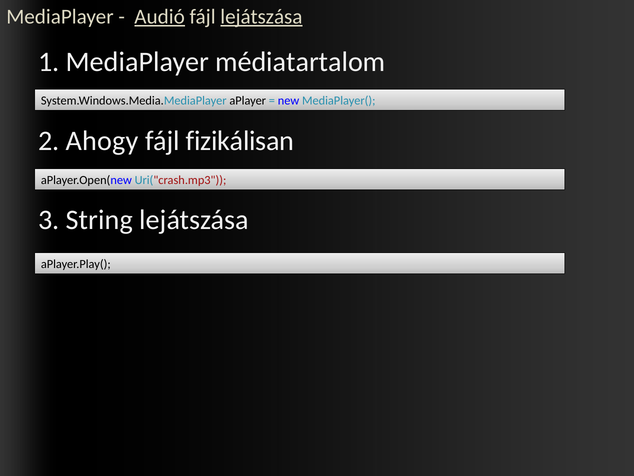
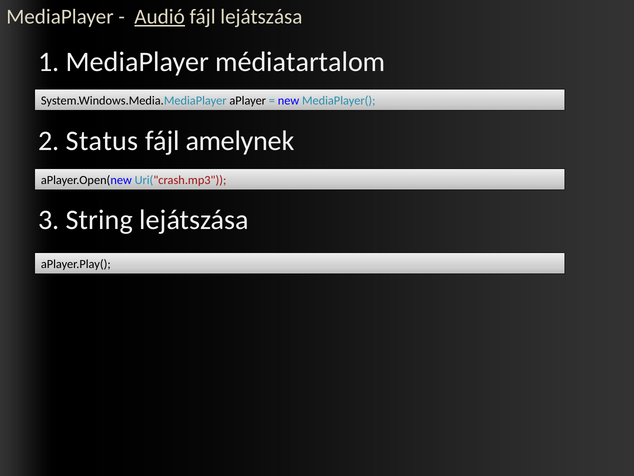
lejátszása at (261, 17) underline: present -> none
Ahogy: Ahogy -> Status
fizikálisan: fizikálisan -> amelynek
